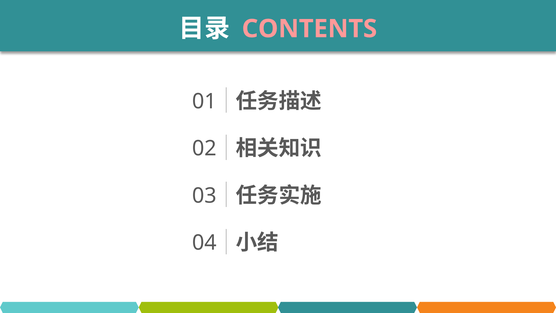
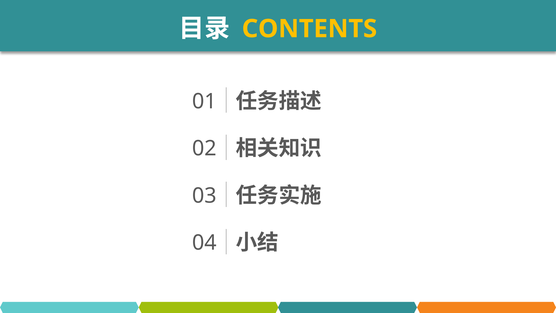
CONTENTS colour: pink -> yellow
